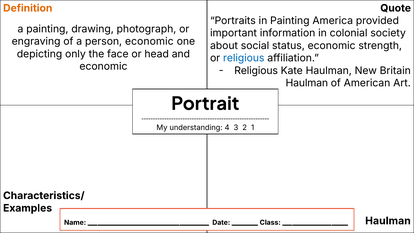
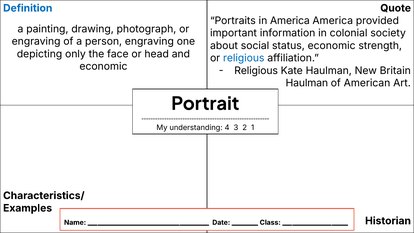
Definition colour: orange -> blue
in Painting: Painting -> America
person economic: economic -> engraving
Haulman at (388, 221): Haulman -> Historian
